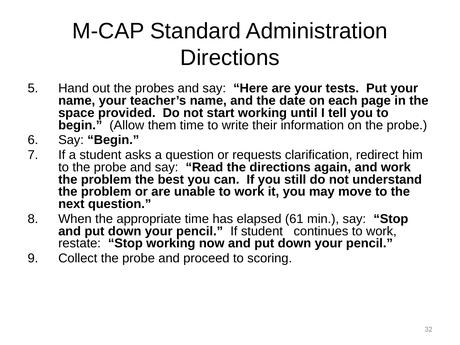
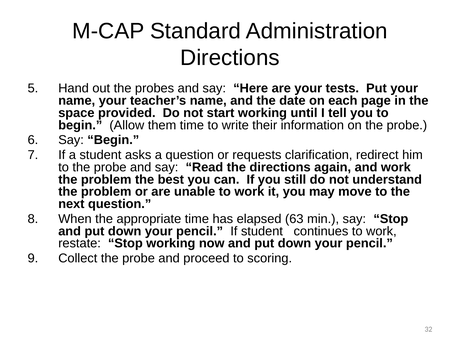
61: 61 -> 63
